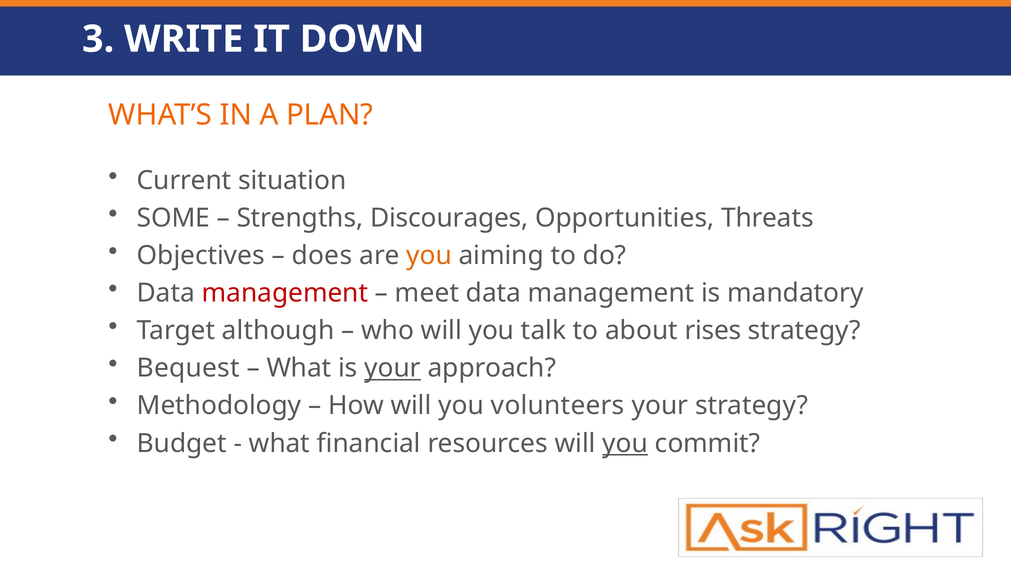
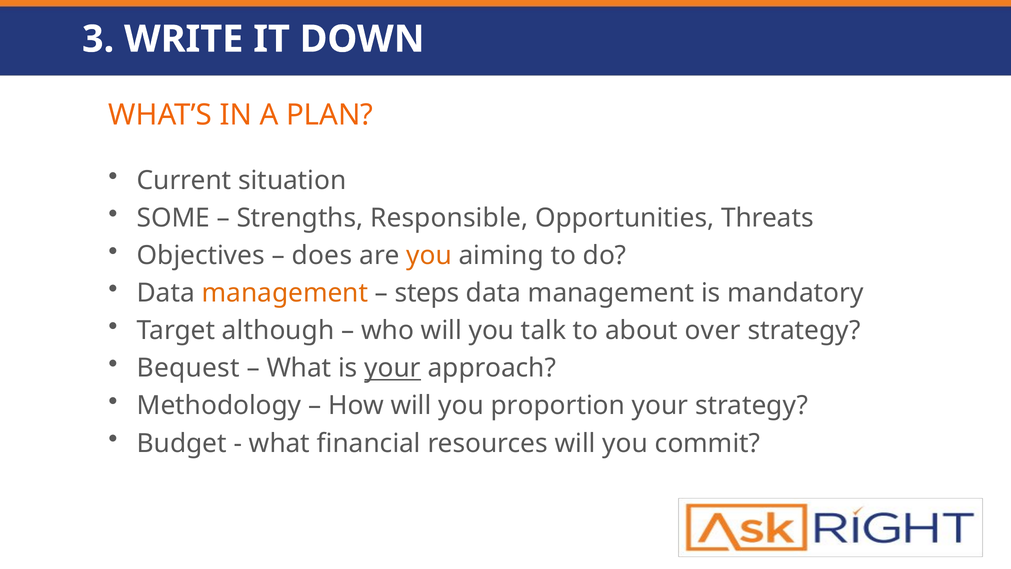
Discourages: Discourages -> Responsible
management at (285, 293) colour: red -> orange
meet: meet -> steps
rises: rises -> over
volunteers: volunteers -> proportion
you at (625, 443) underline: present -> none
